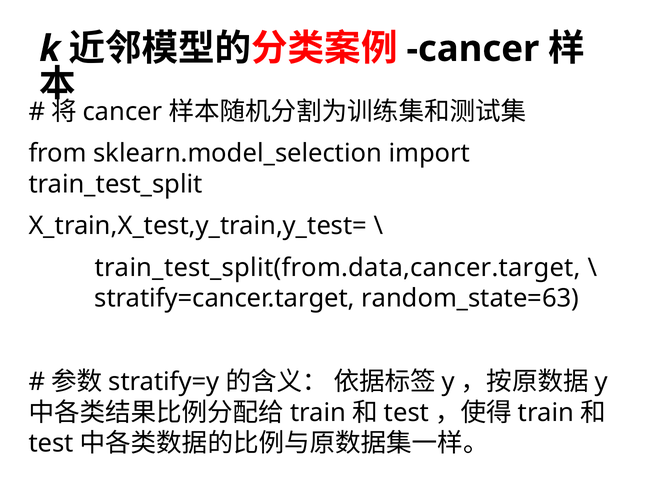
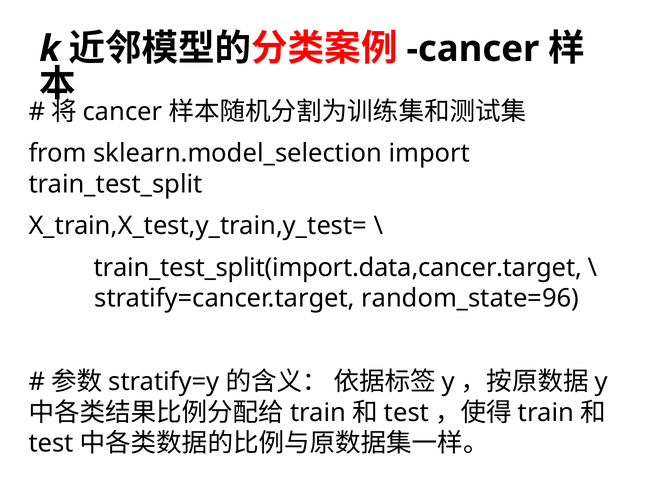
train_test_split(from.data,cancer.target: train_test_split(from.data,cancer.target -> train_test_split(import.data,cancer.target
random_state=63: random_state=63 -> random_state=96
